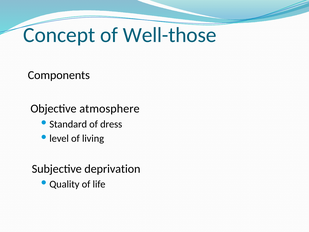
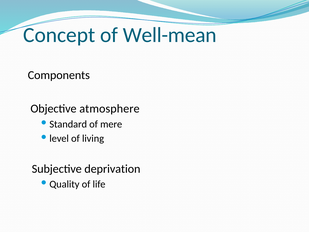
Well-those: Well-those -> Well-mean
dress: dress -> mere
